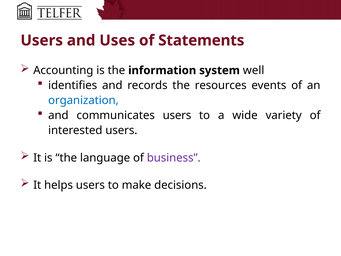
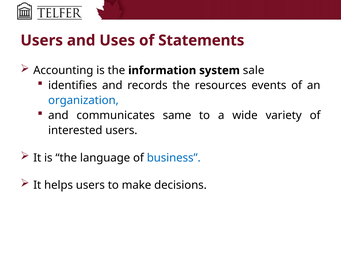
well: well -> sale
communicates users: users -> same
business colour: purple -> blue
